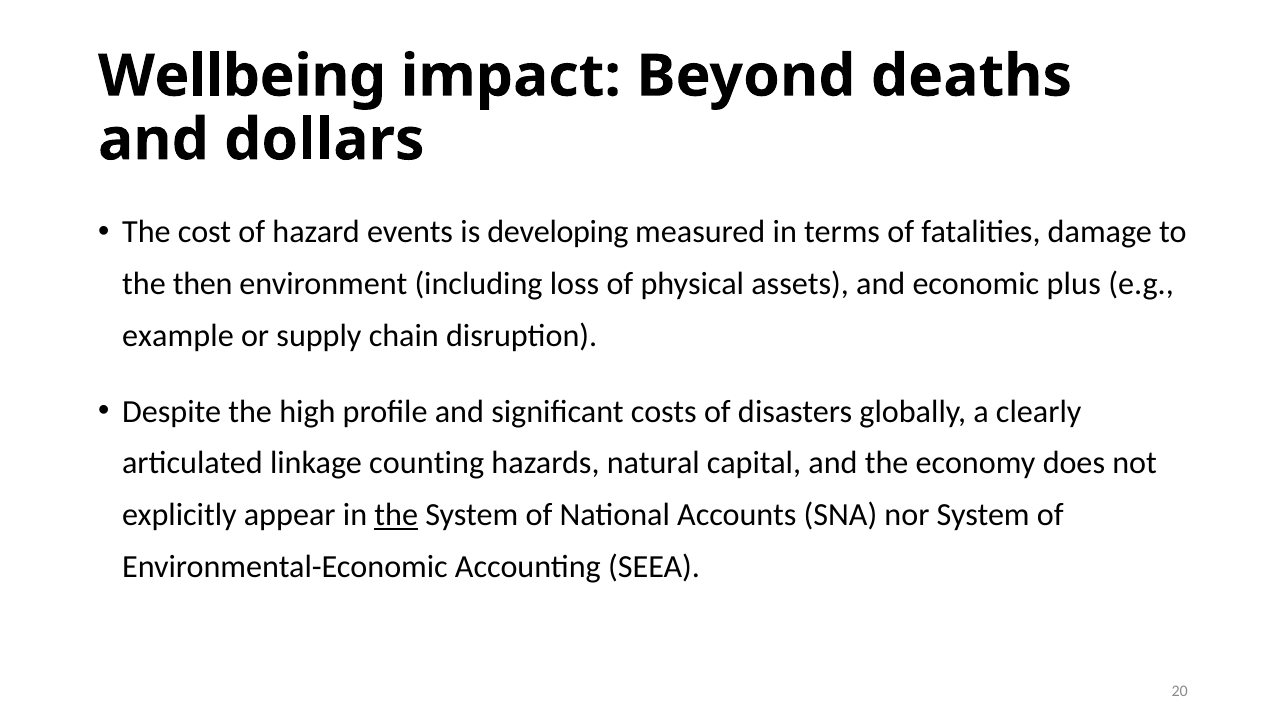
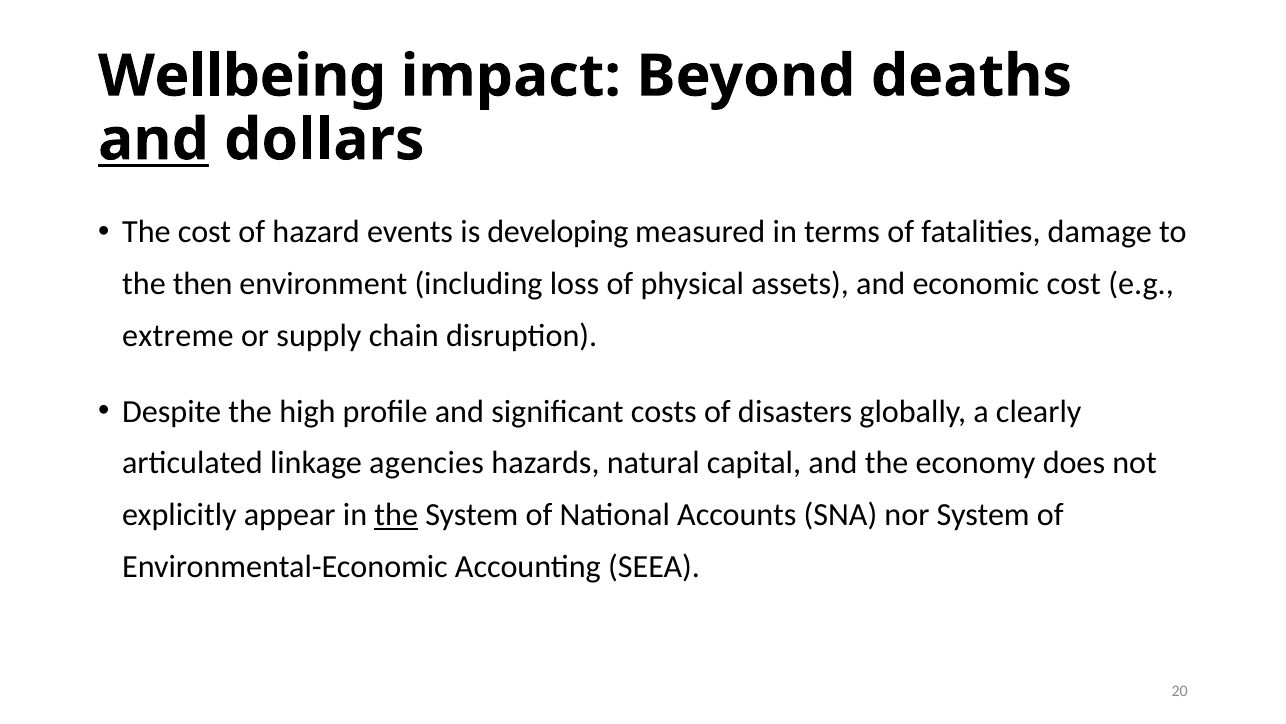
and at (153, 140) underline: none -> present
economic plus: plus -> cost
example: example -> extreme
counting: counting -> agencies
